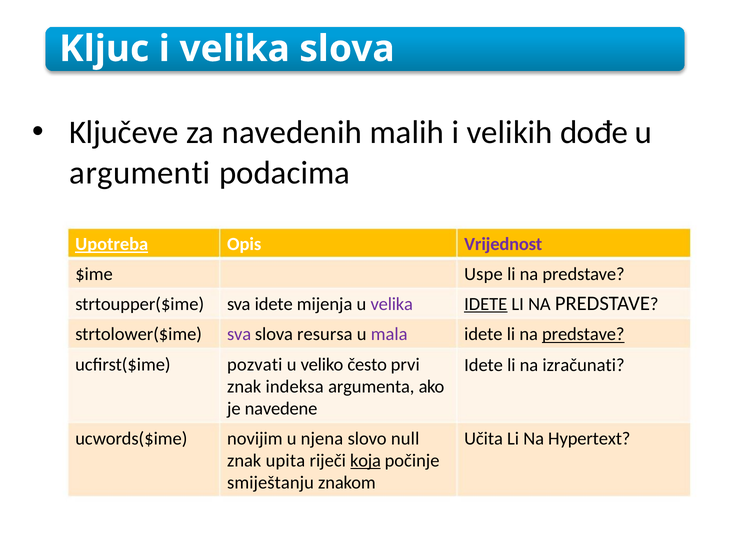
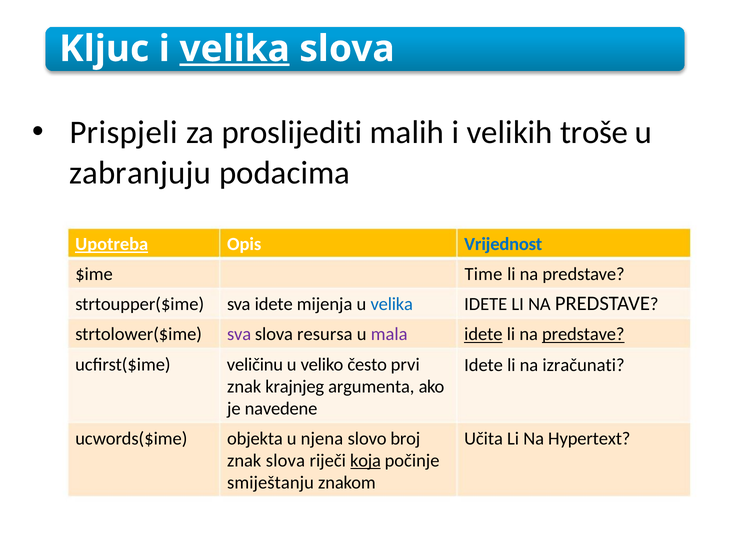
velika at (235, 49) underline: none -> present
Ključeve: Ključeve -> Prispjeli
navedenih: navedenih -> proslijediti
dođe: dođe -> troše
argumenti: argumenti -> zabranjuju
Vrijednost colour: purple -> blue
Uspe: Uspe -> Time
IDETE at (486, 304) underline: present -> none
velika at (392, 304) colour: purple -> blue
idete at (483, 334) underline: none -> present
pozvati: pozvati -> veličinu
indeksa: indeksa -> krajnjeg
novijim: novijim -> objekta
null: null -> broj
znak upita: upita -> slova
